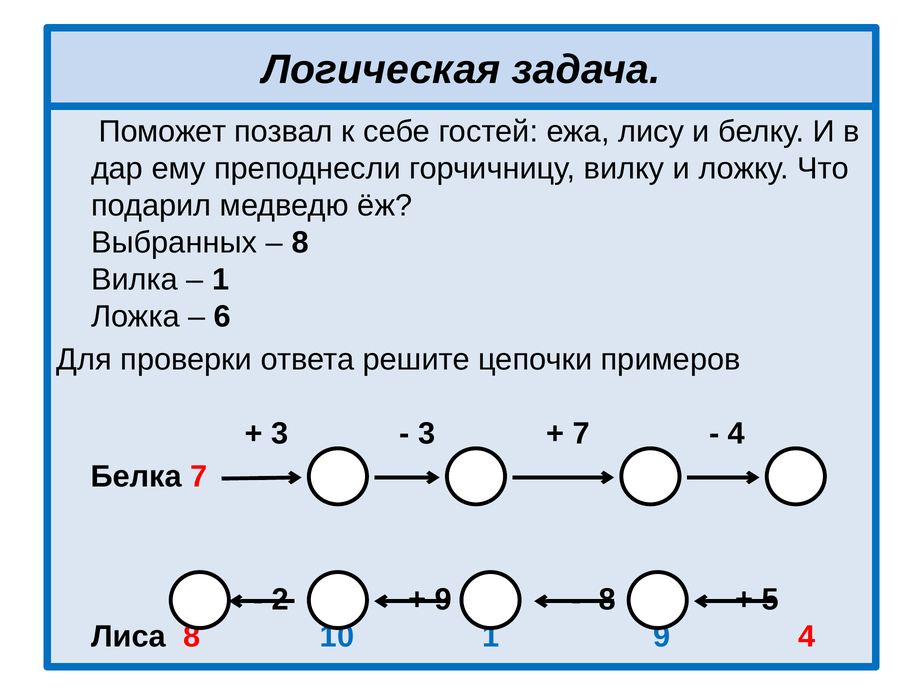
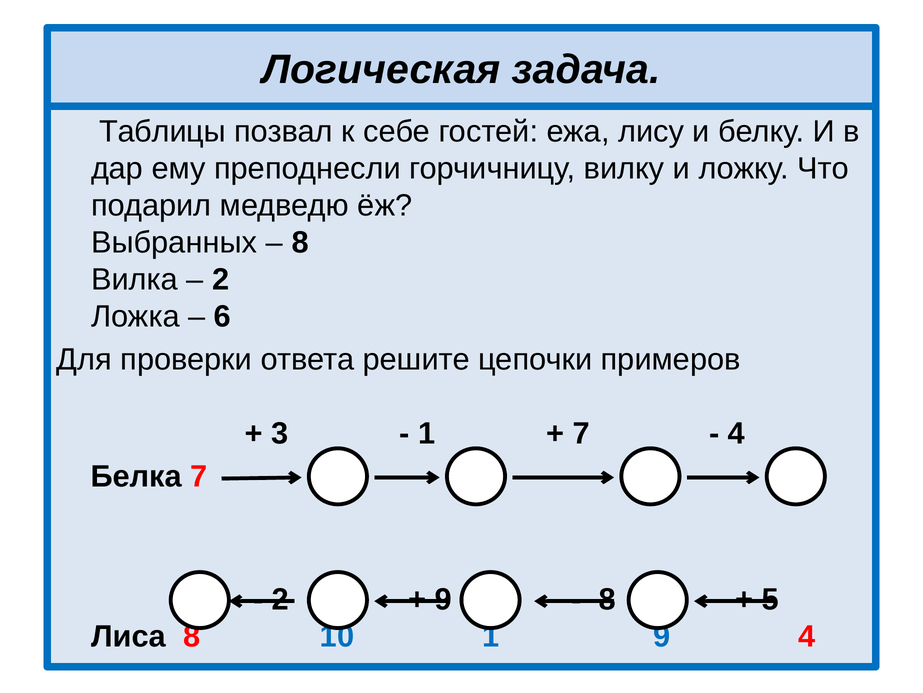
Поможет: Поможет -> Таблицы
1 at (221, 279): 1 -> 2
3 at (427, 433): 3 -> 1
